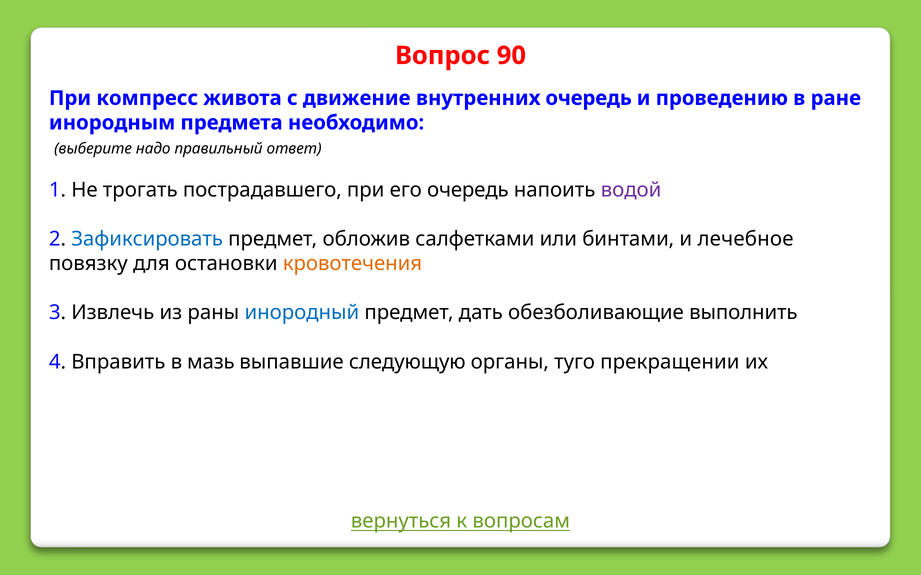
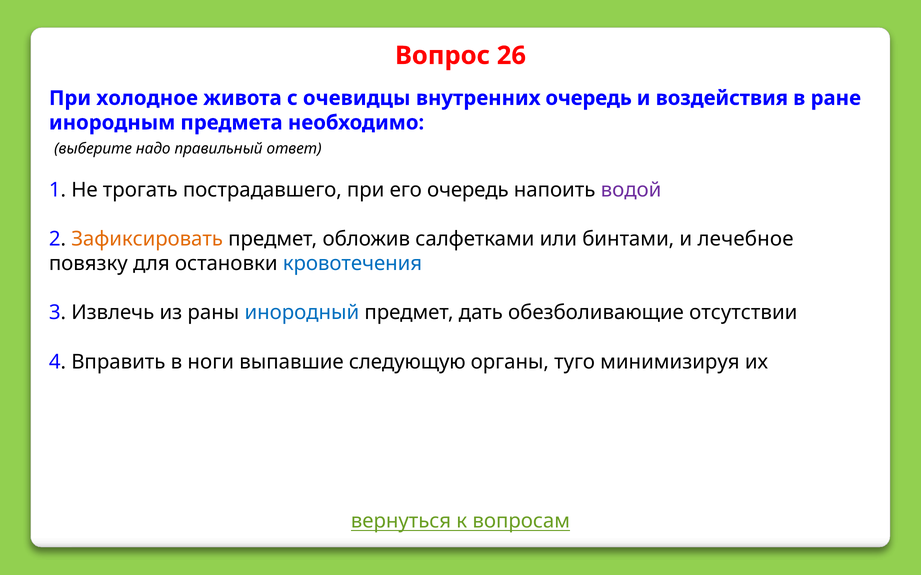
90: 90 -> 26
компресс: компресс -> холодное
движение: движение -> очевидцы
проведению: проведению -> воздействия
Зафиксировать colour: blue -> orange
кровотечения colour: orange -> blue
выполнить: выполнить -> отсутствии
мазь: мазь -> ноги
прекращении: прекращении -> минимизируя
